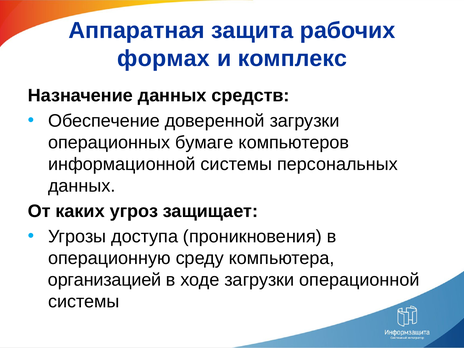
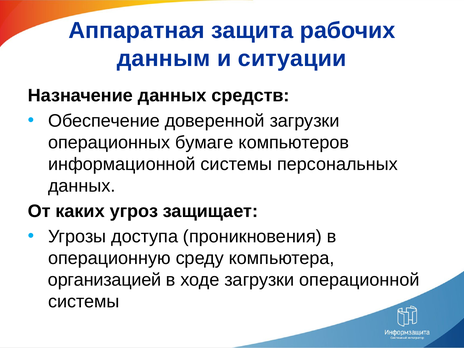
формах: формах -> данным
комплекс: комплекс -> ситуации
